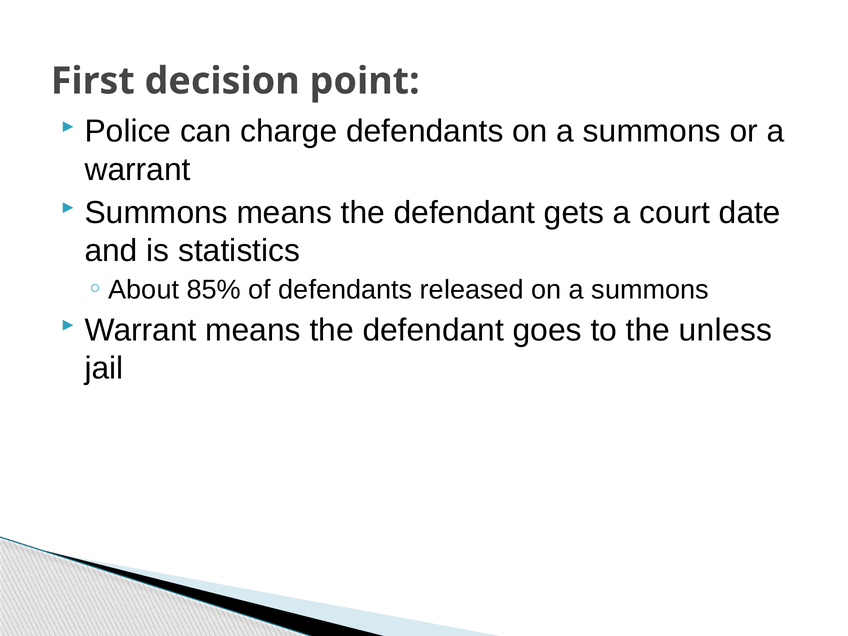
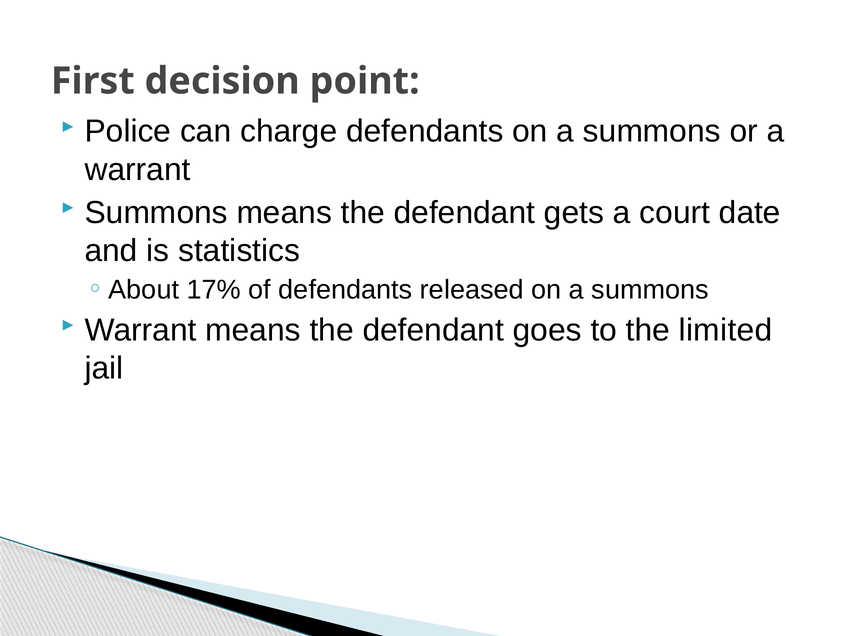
85%: 85% -> 17%
unless: unless -> limited
